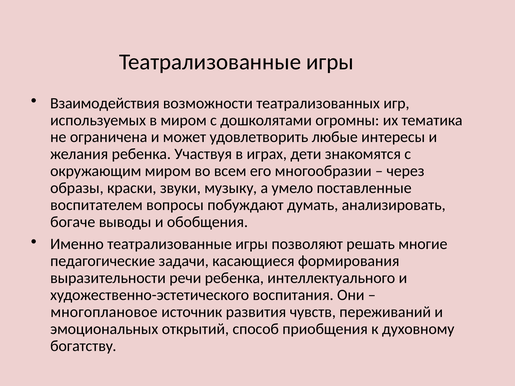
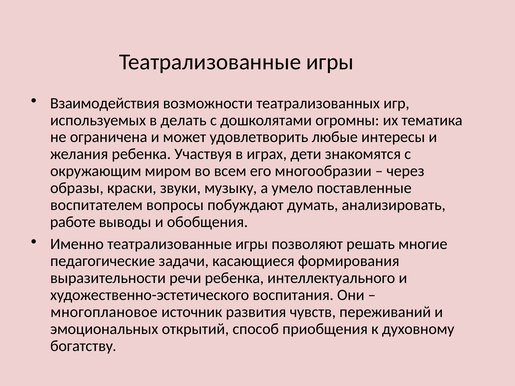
в миром: миром -> делать
богаче: богаче -> работе
